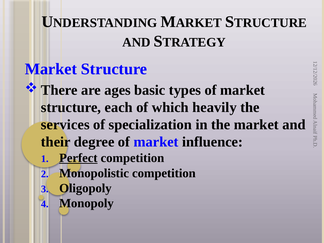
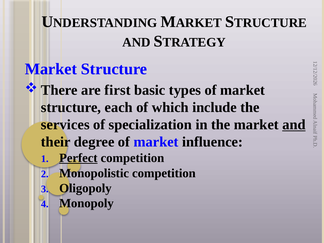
ages: ages -> first
heavily: heavily -> include
and at (294, 125) underline: none -> present
